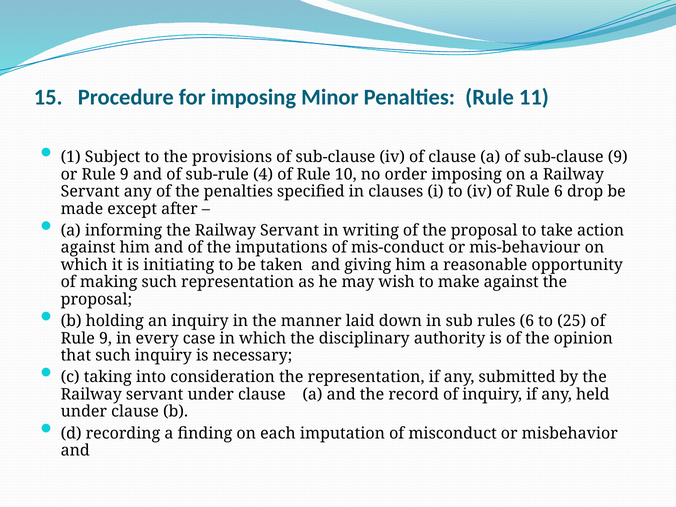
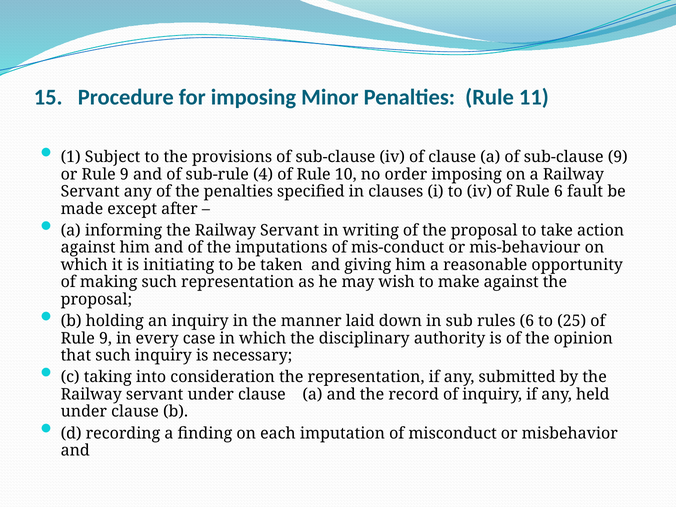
drop: drop -> fault
